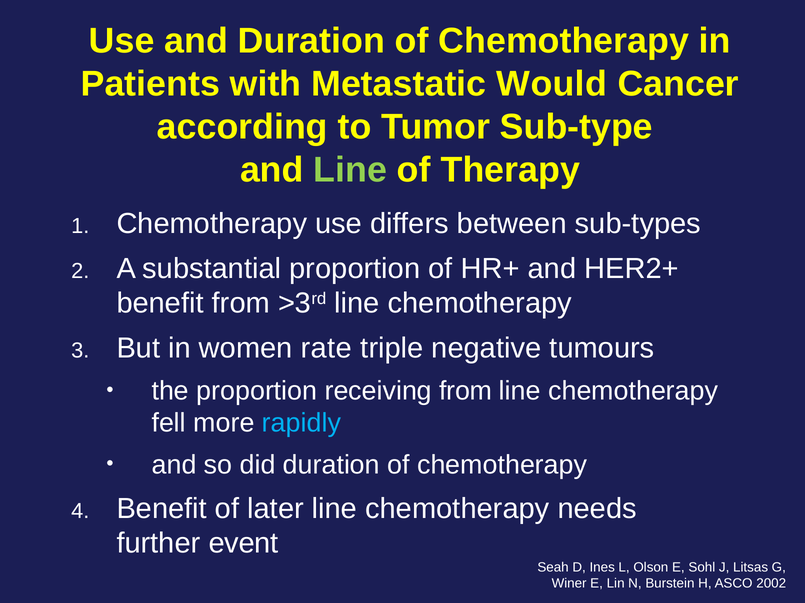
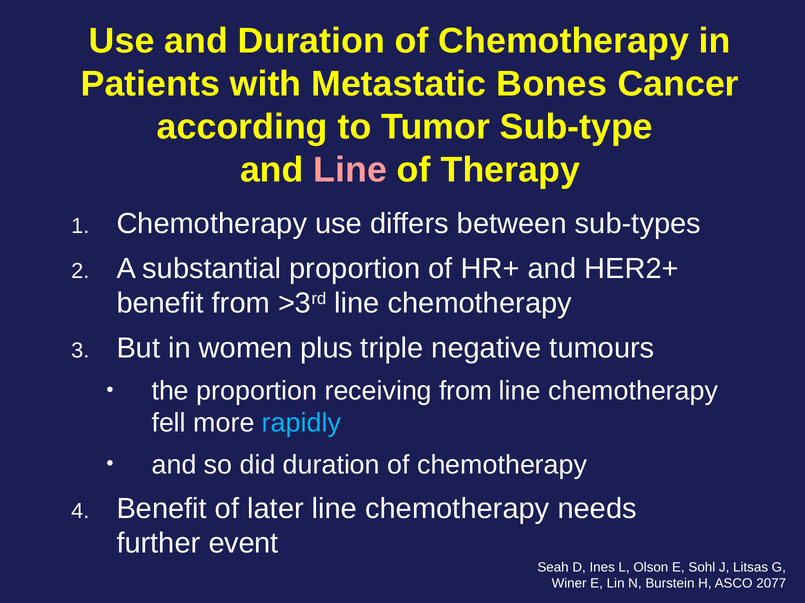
Would: Would -> Bones
Line at (350, 170) colour: light green -> pink
rate: rate -> plus
2002: 2002 -> 2077
